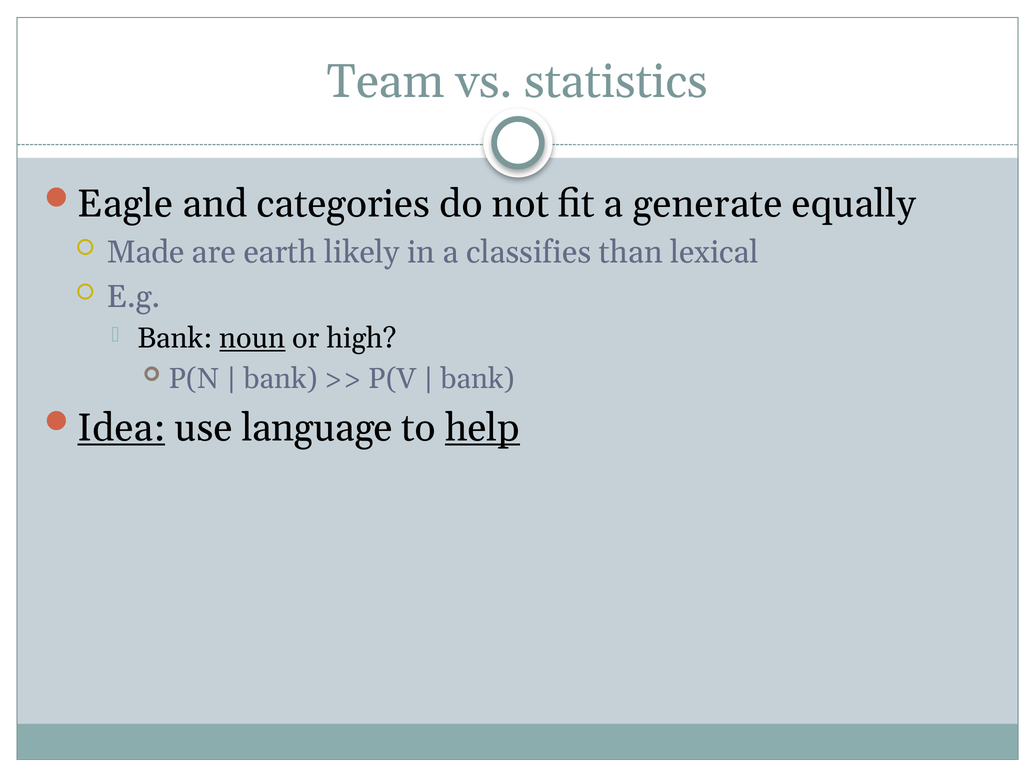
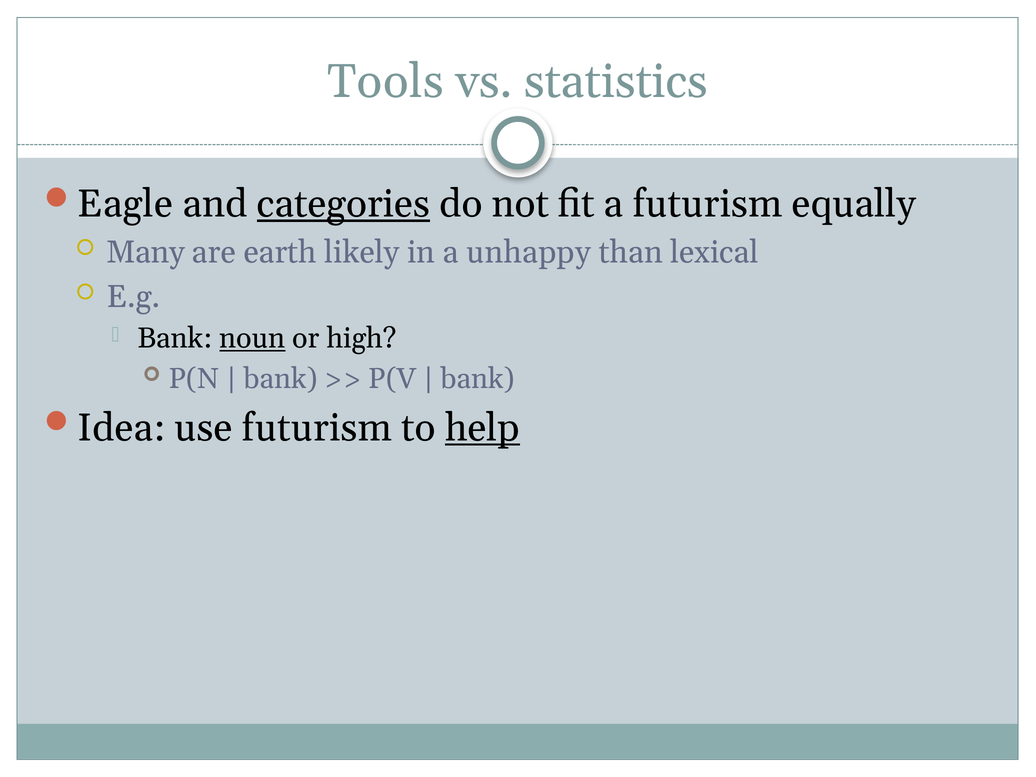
Team: Team -> Tools
categories underline: none -> present
a generate: generate -> futurism
Made: Made -> Many
classifies: classifies -> unhappy
Idea underline: present -> none
use language: language -> futurism
